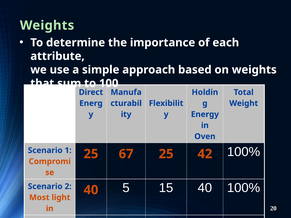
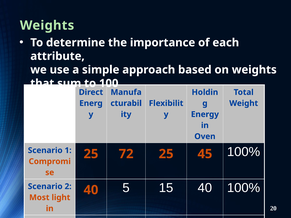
67: 67 -> 72
42: 42 -> 45
